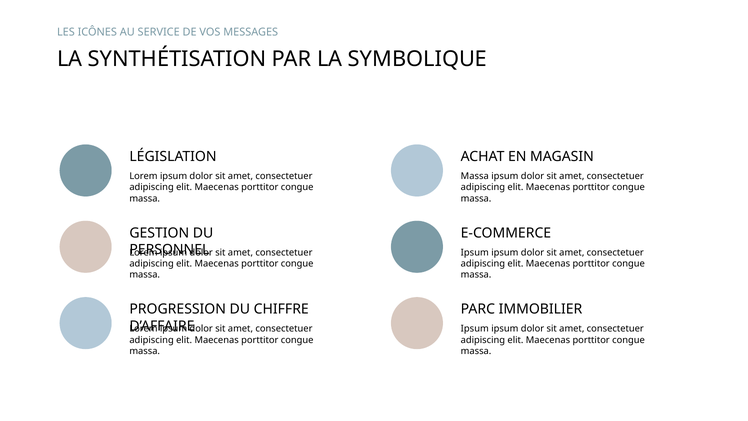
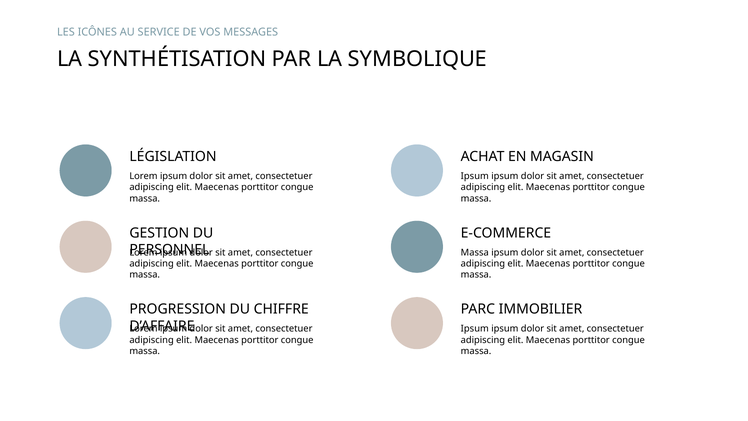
Massa at (475, 176): Massa -> Ipsum
Ipsum at (475, 252): Ipsum -> Massa
